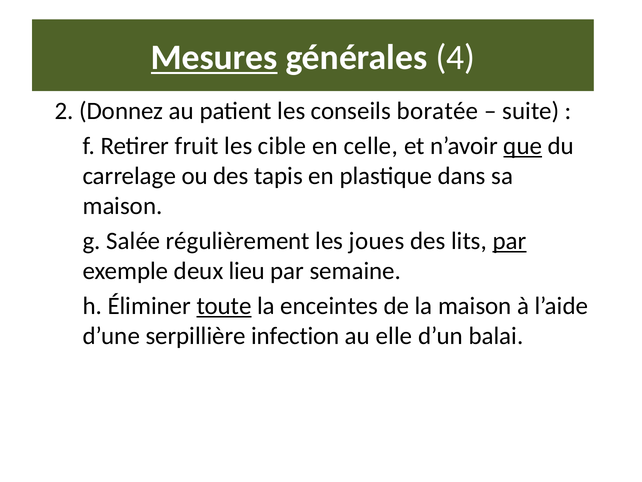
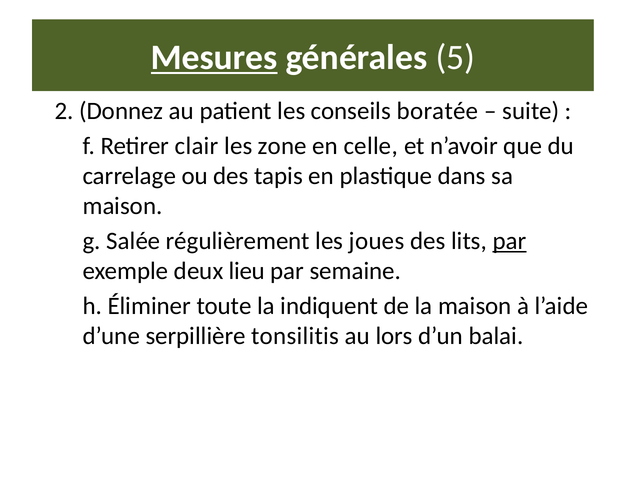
4: 4 -> 5
fruit: fruit -> clair
cible: cible -> zone
que underline: present -> none
toute underline: present -> none
enceintes: enceintes -> indiquent
infection: infection -> tonsilitis
elle: elle -> lors
